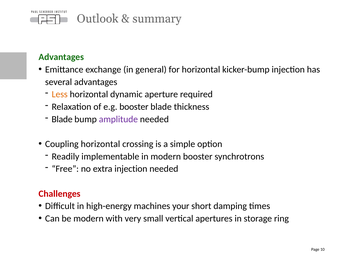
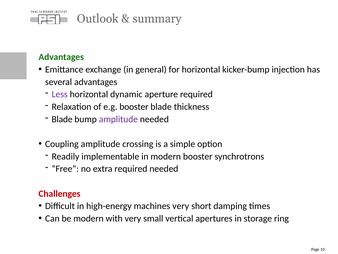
Less colour: orange -> purple
Coupling horizontal: horizontal -> amplitude
extra injection: injection -> required
machines your: your -> very
